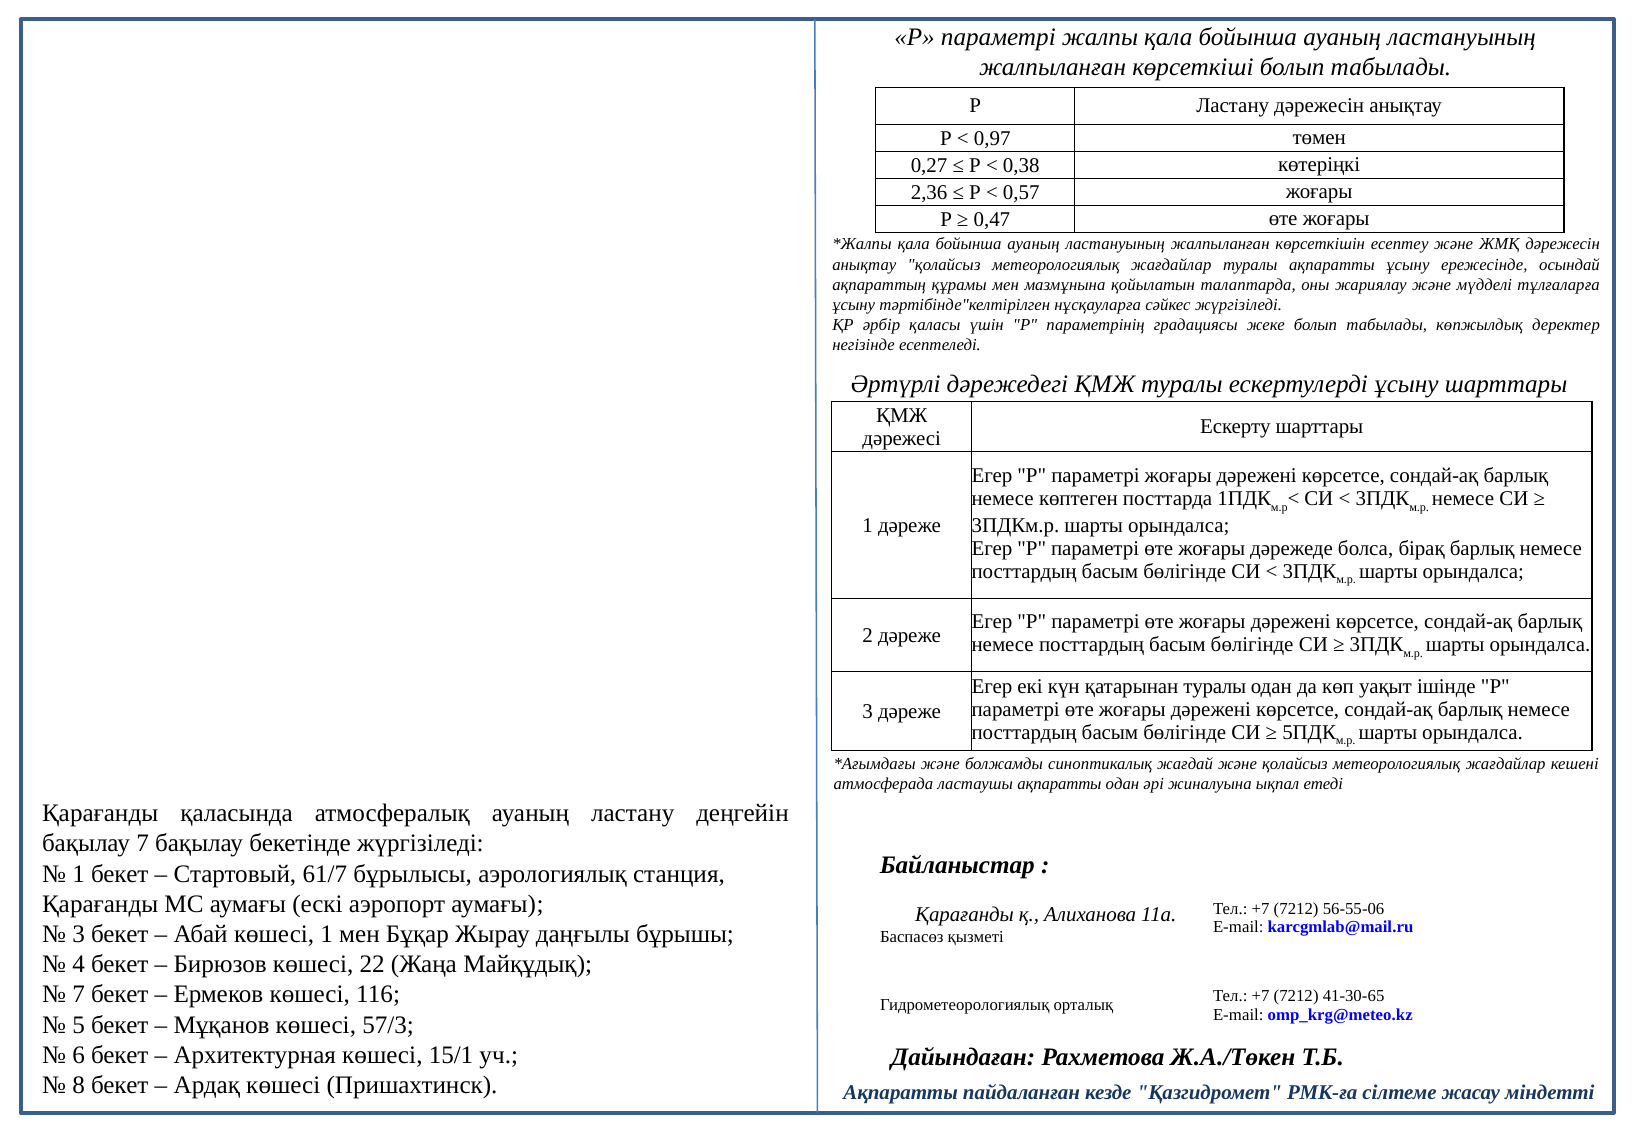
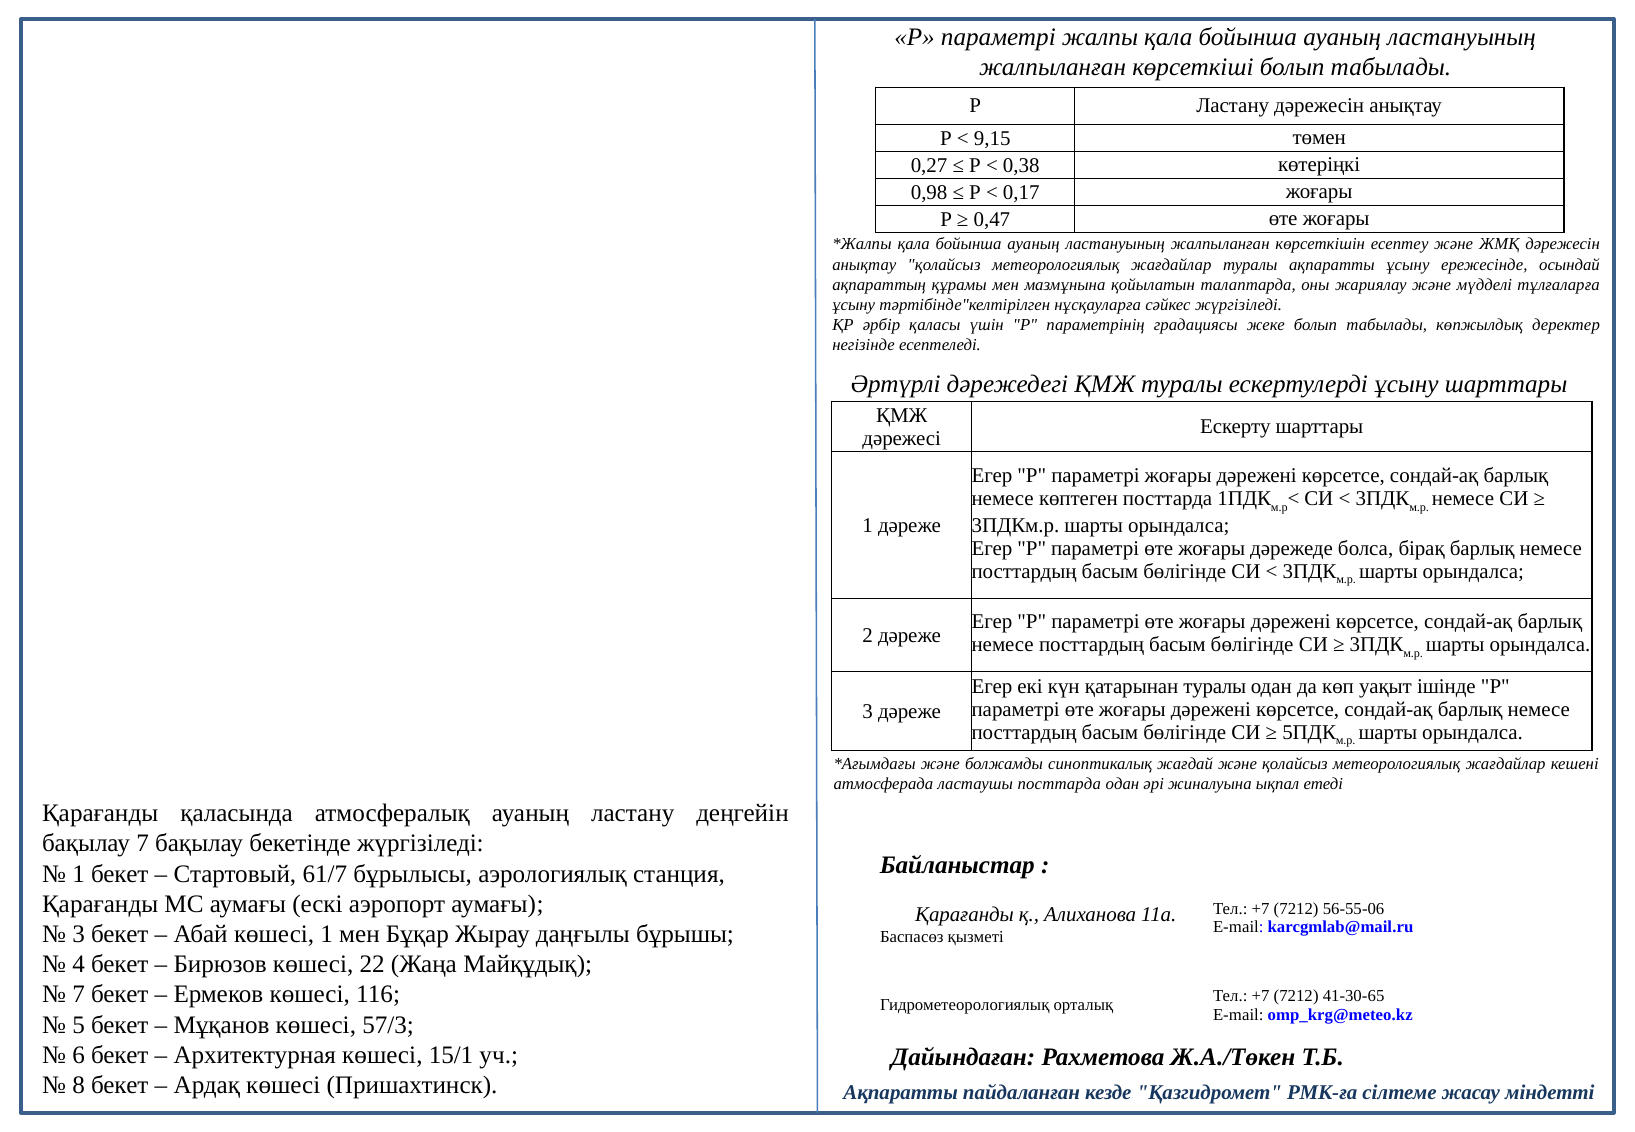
0,97: 0,97 -> 9,15
2,36: 2,36 -> 0,98
0,57: 0,57 -> 0,17
ластаушы ақпаратты: ақпаратты -> посттарда
